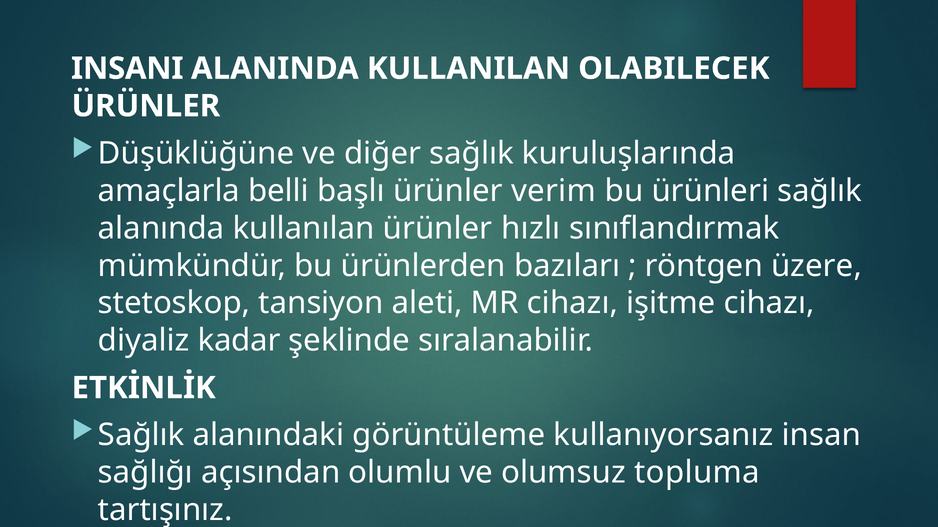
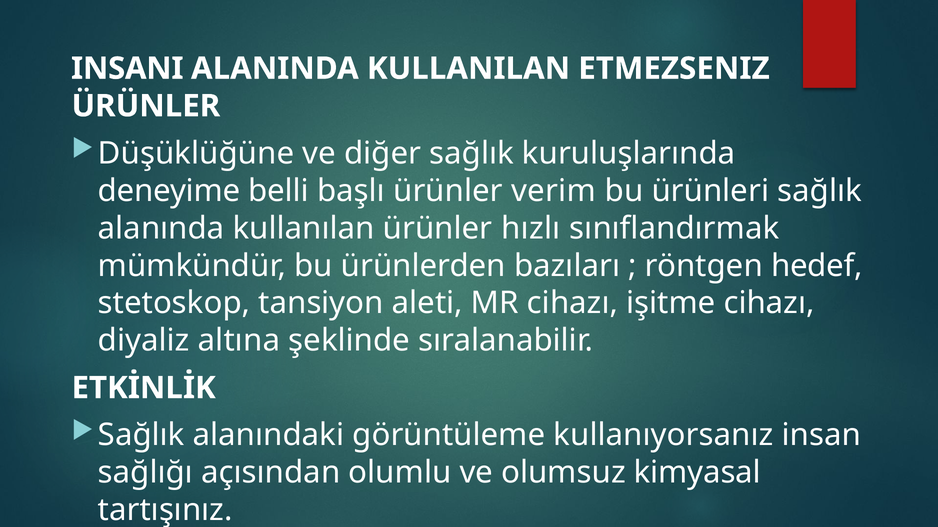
OLABILECEK: OLABILECEK -> ETMEZSENIZ
amaçlarla: amaçlarla -> deneyime
üzere: üzere -> hedef
kadar: kadar -> altına
topluma: topluma -> kimyasal
